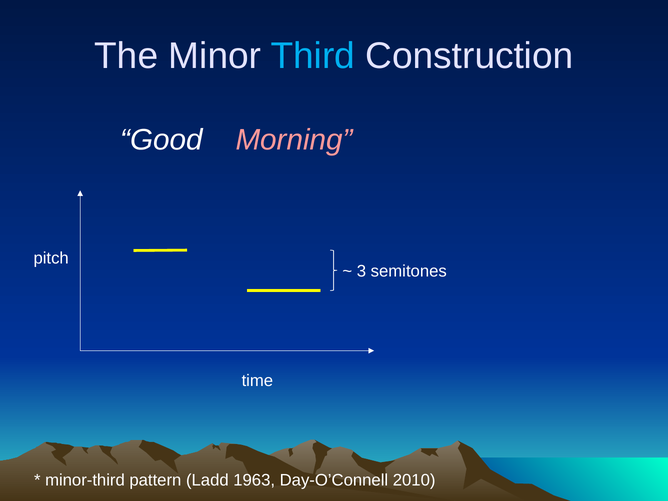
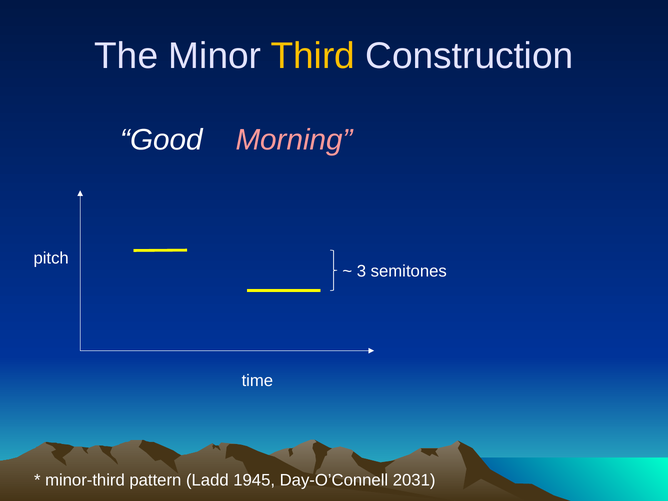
Third colour: light blue -> yellow
1963: 1963 -> 1945
2010: 2010 -> 2031
